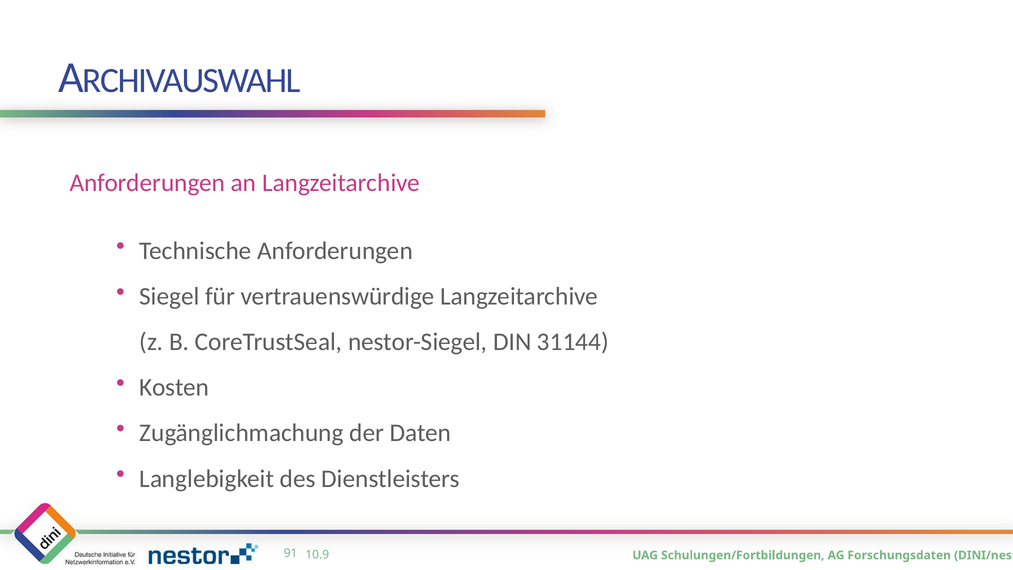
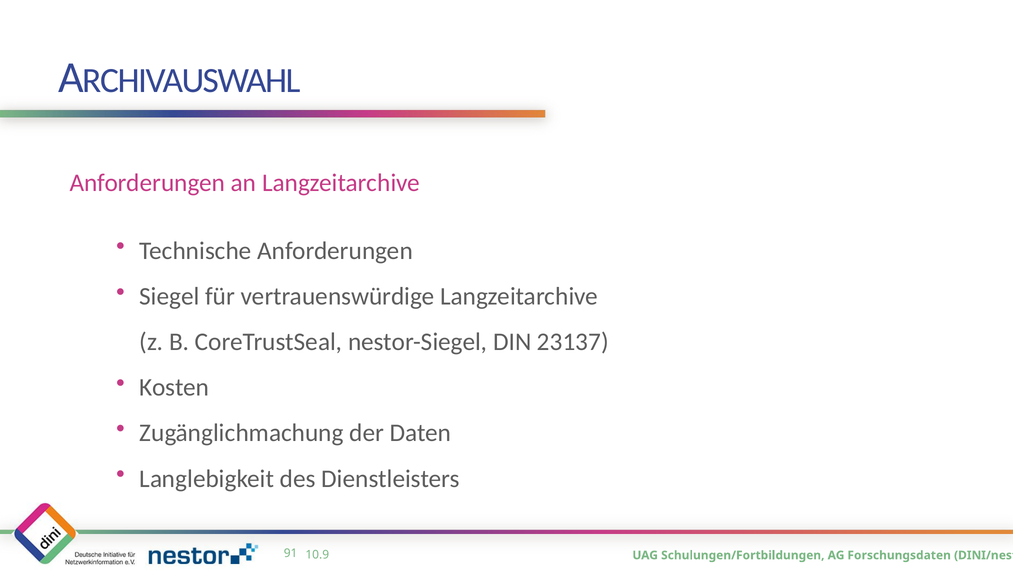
31144: 31144 -> 23137
